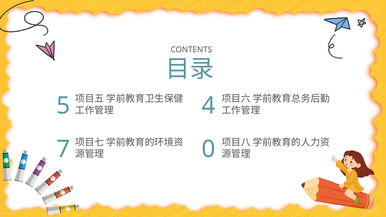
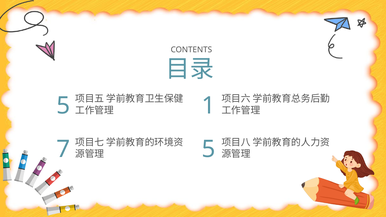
4: 4 -> 1
7 0: 0 -> 5
